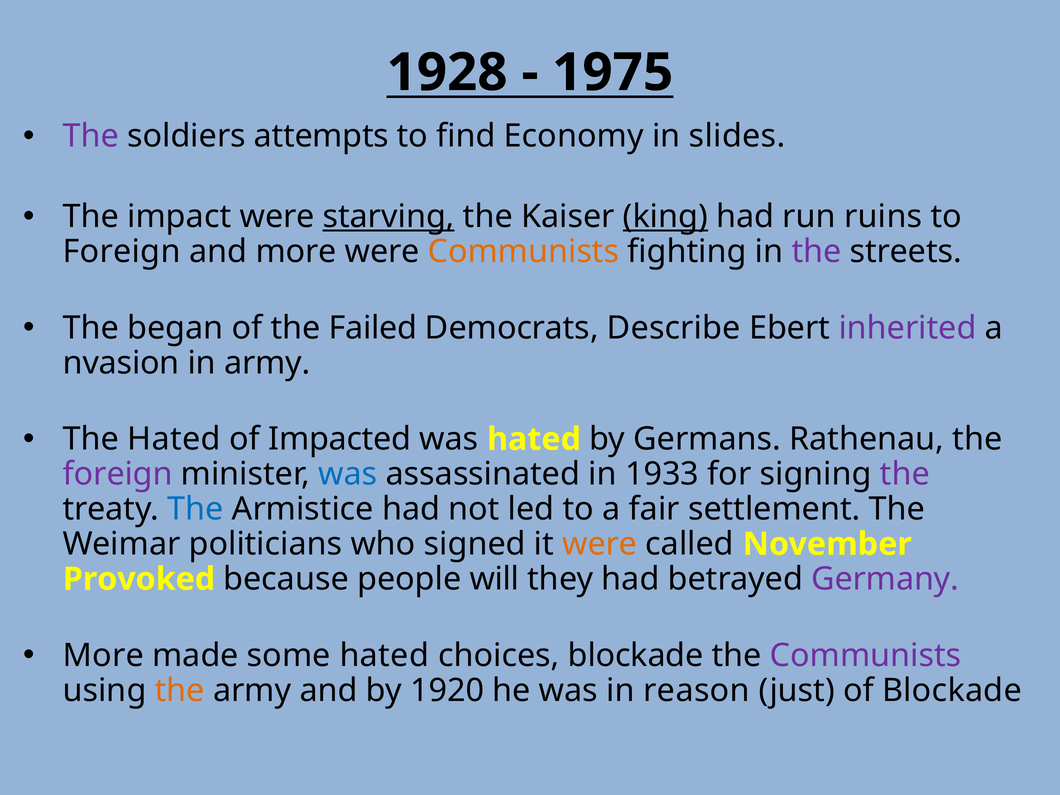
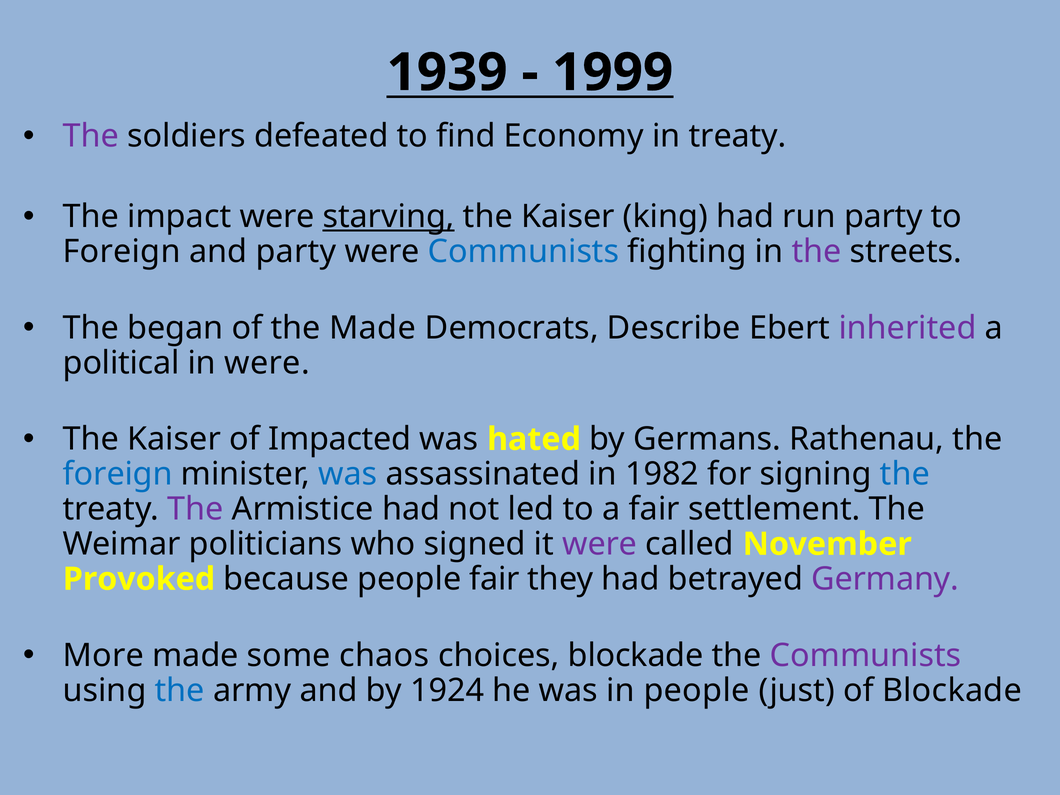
1928: 1928 -> 1939
1975: 1975 -> 1999
attempts: attempts -> defeated
in slides: slides -> treaty
king underline: present -> none
run ruins: ruins -> party
and more: more -> party
Communists at (523, 252) colour: orange -> blue
the Failed: Failed -> Made
nvasion: nvasion -> political
in army: army -> were
Hated at (174, 439): Hated -> Kaiser
foreign at (118, 474) colour: purple -> blue
1933: 1933 -> 1982
the at (905, 474) colour: purple -> blue
The at (195, 509) colour: blue -> purple
were at (600, 544) colour: orange -> purple
people will: will -> fair
some hated: hated -> chaos
the at (180, 690) colour: orange -> blue
1920: 1920 -> 1924
in reason: reason -> people
